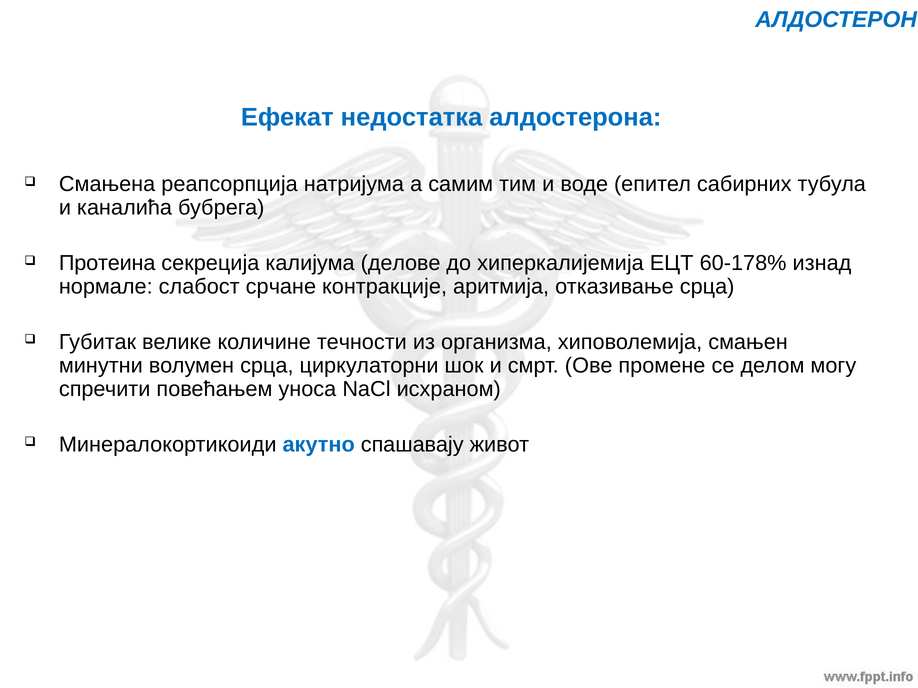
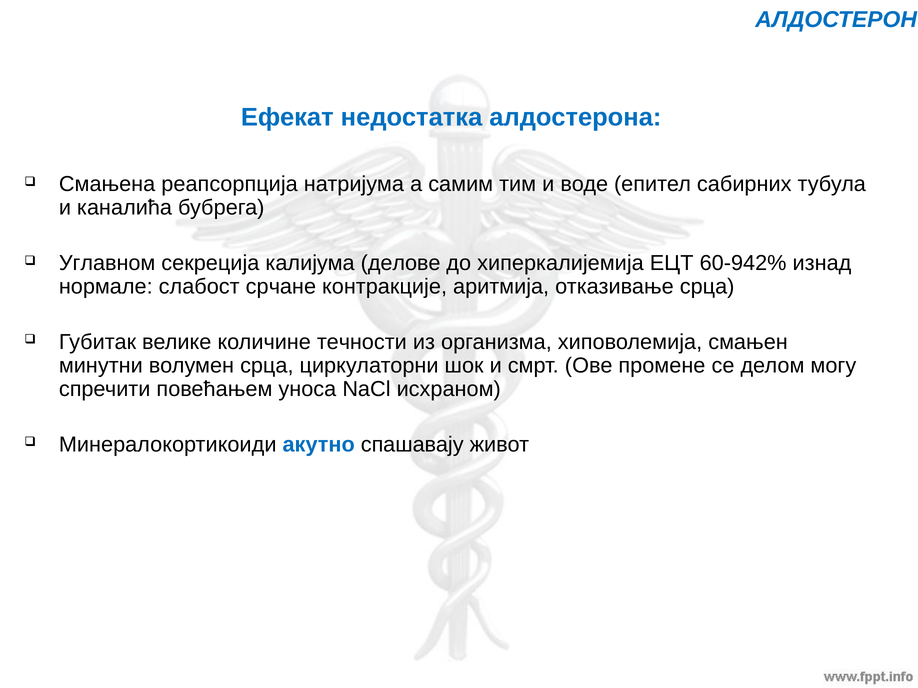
Протеина: Протеина -> Углавном
60-178%: 60-178% -> 60-942%
